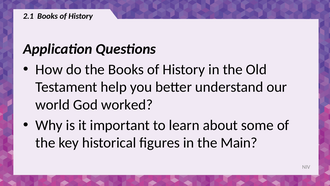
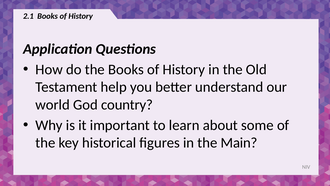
worked: worked -> country
